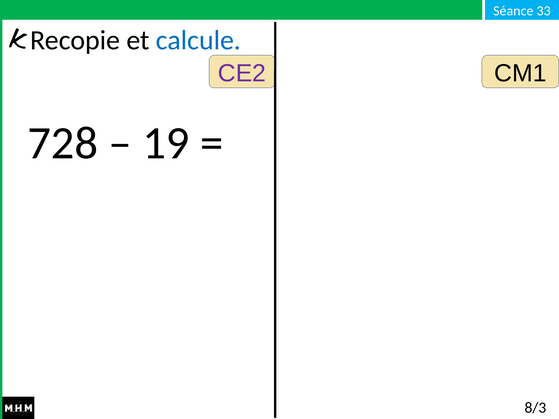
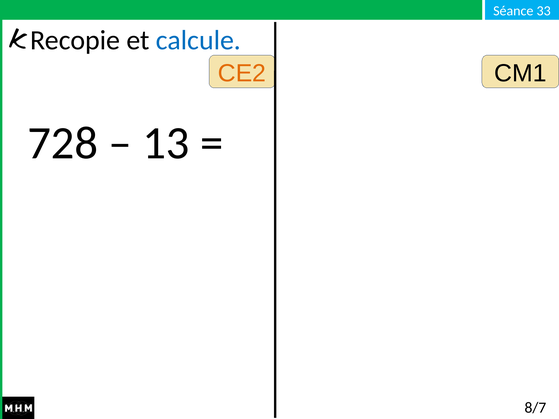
CE2 colour: purple -> orange
19: 19 -> 13
8/3: 8/3 -> 8/7
